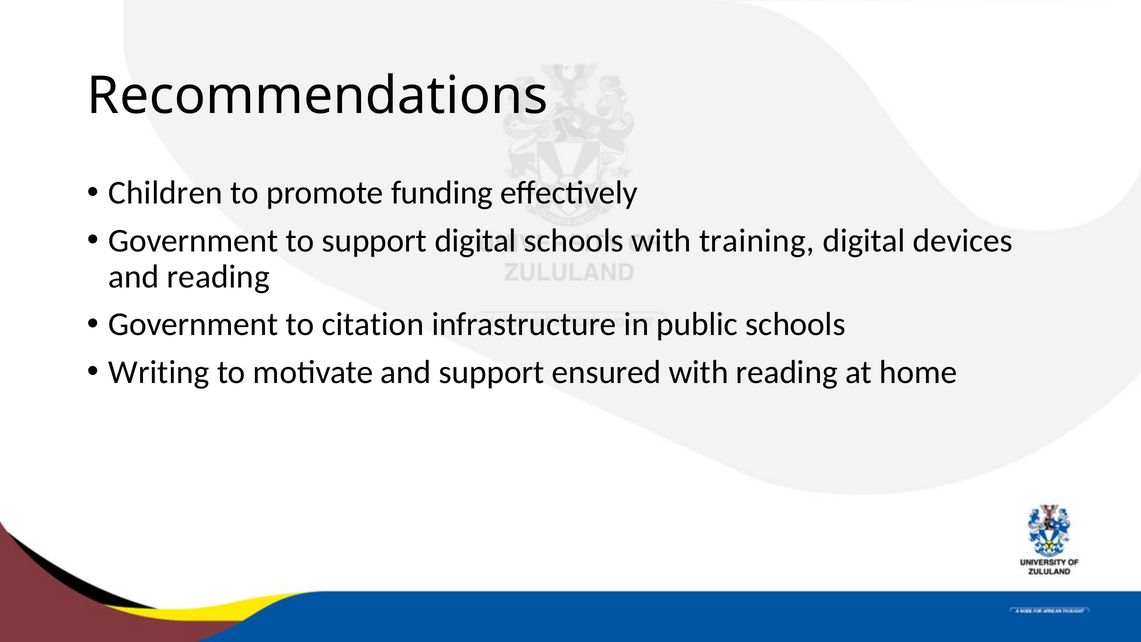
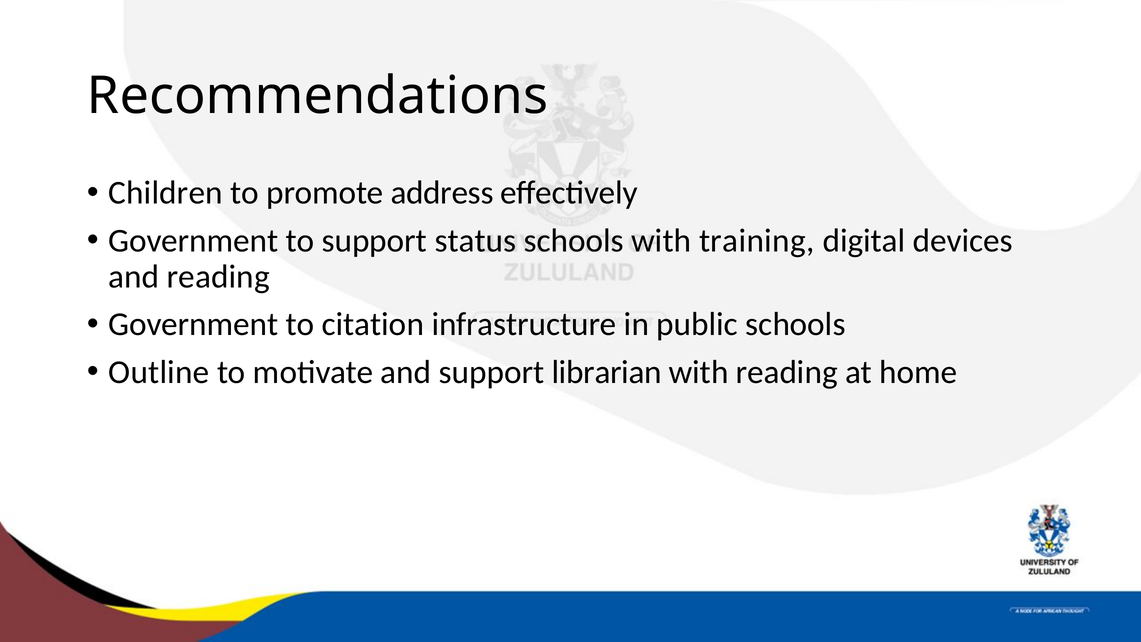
funding: funding -> address
support digital: digital -> status
Writing: Writing -> Outline
ensured: ensured -> librarian
